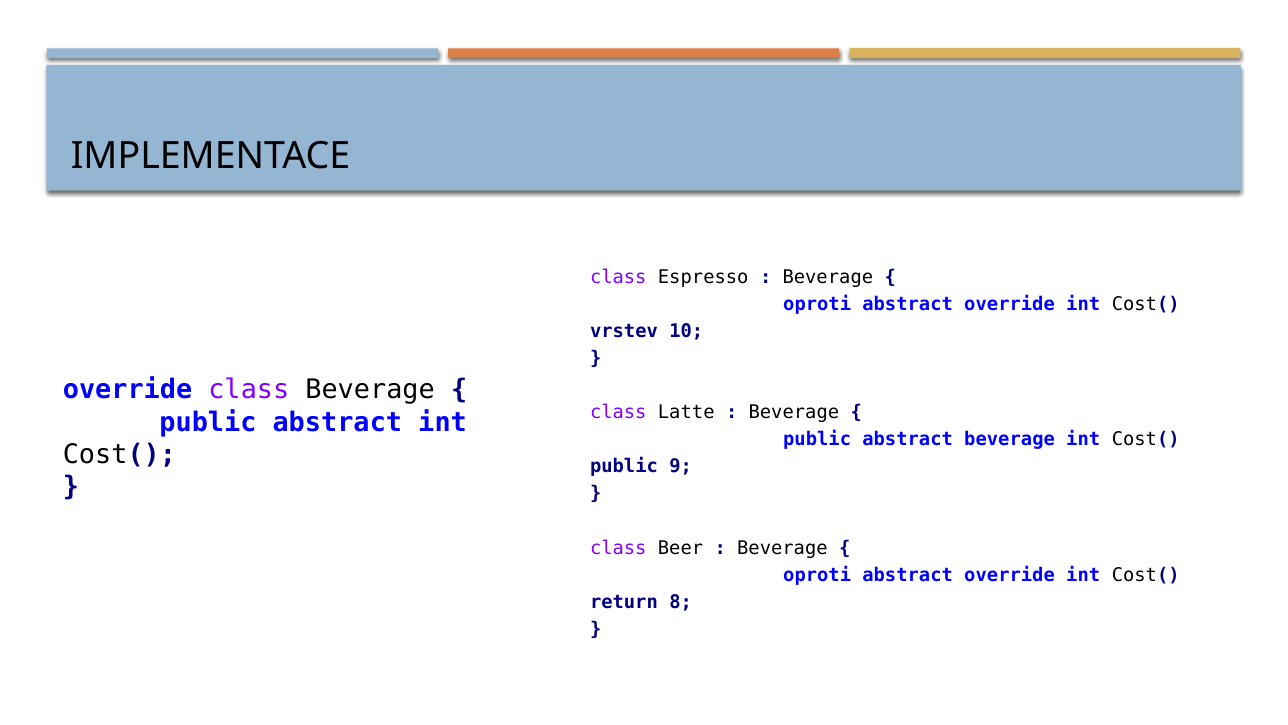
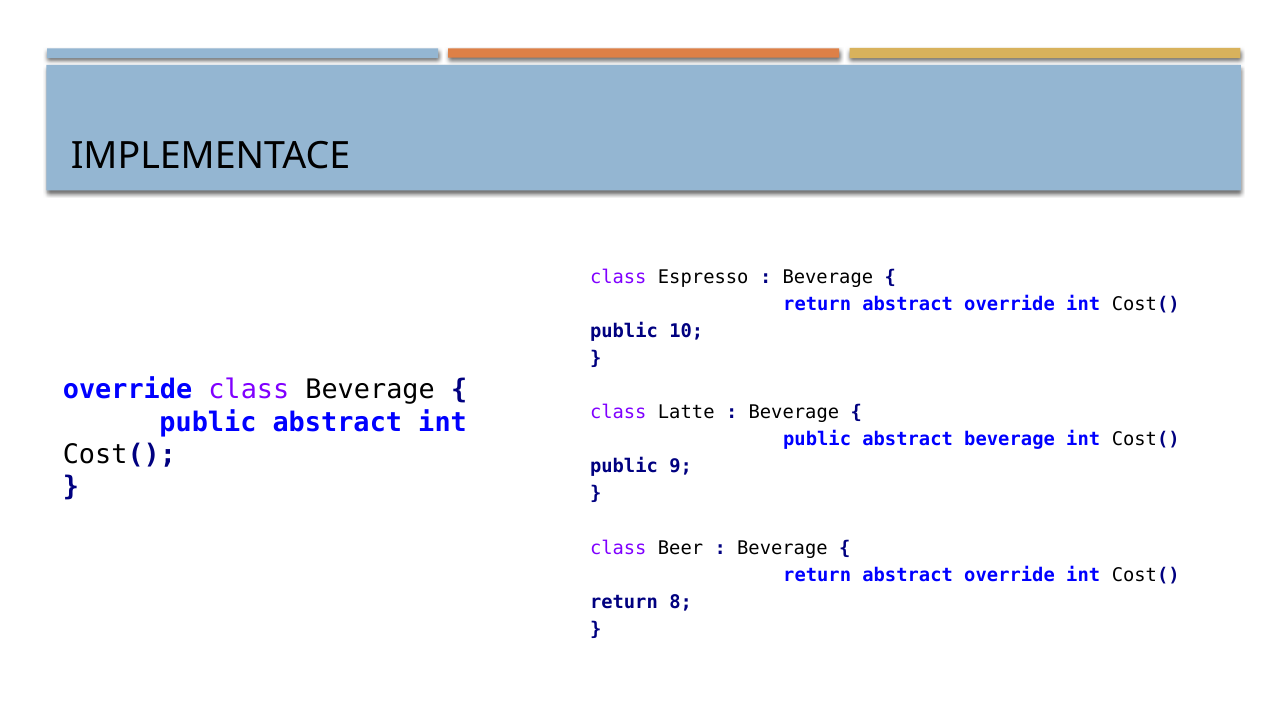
oproti at (817, 304): oproti -> return
vrstev at (624, 331): vrstev -> public
oproti at (817, 574): oproti -> return
